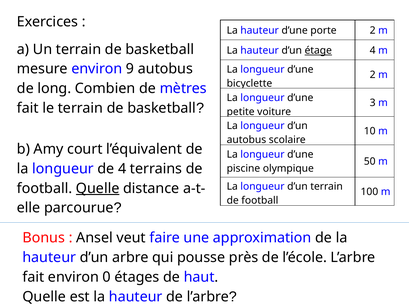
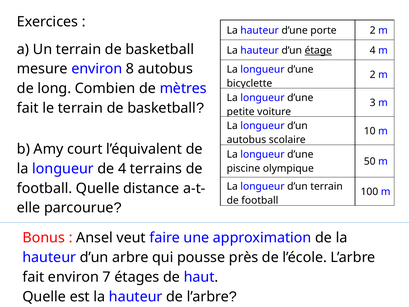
9: 9 -> 8
Quelle at (98, 188) underline: present -> none
0: 0 -> 7
